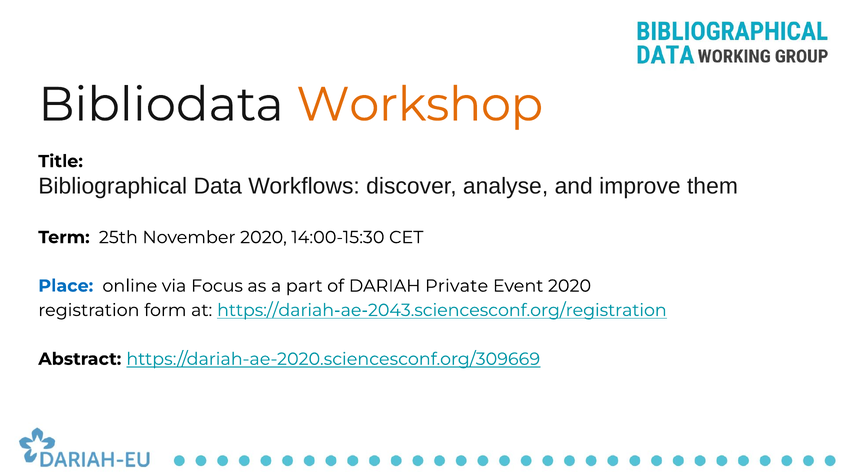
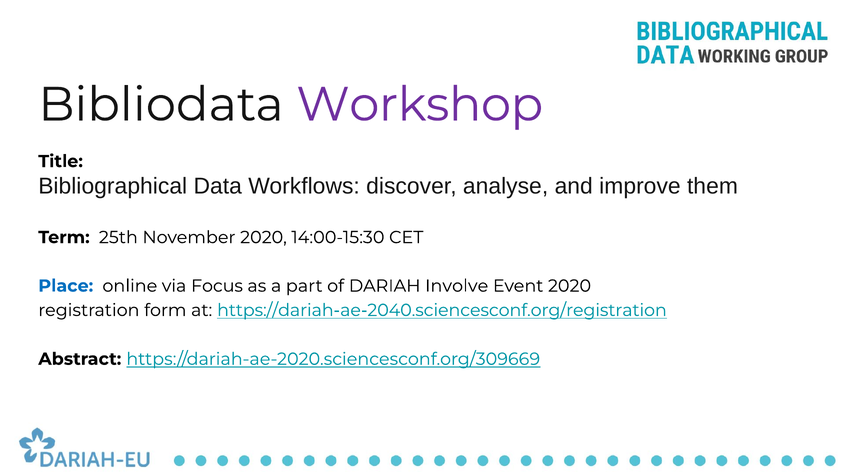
Workshop colour: orange -> purple
Private: Private -> Involve
https://dariah-ae-2043.sciencesconf.org/registration: https://dariah-ae-2043.sciencesconf.org/registration -> https://dariah-ae-2040.sciencesconf.org/registration
